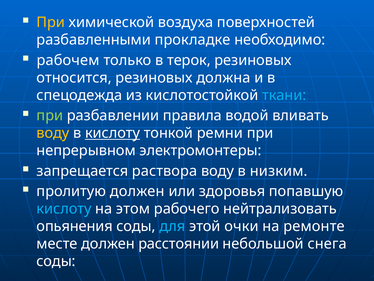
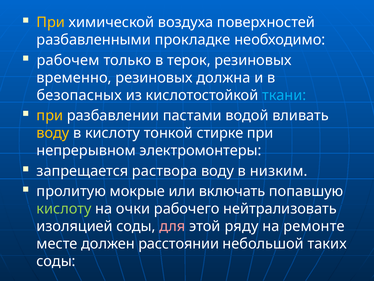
относится: относится -> временно
спецодежда: спецодежда -> безопасных
при at (50, 115) colour: light green -> yellow
правила: правила -> пастами
кислоту at (113, 133) underline: present -> none
ремни: ремни -> стирке
пролитую должен: должен -> мокрые
здоровья: здоровья -> включать
кислоту at (64, 209) colour: light blue -> light green
этом: этом -> очки
опьянения: опьянения -> изоляцией
для colour: light blue -> pink
очки: очки -> ряду
снега: снега -> таких
